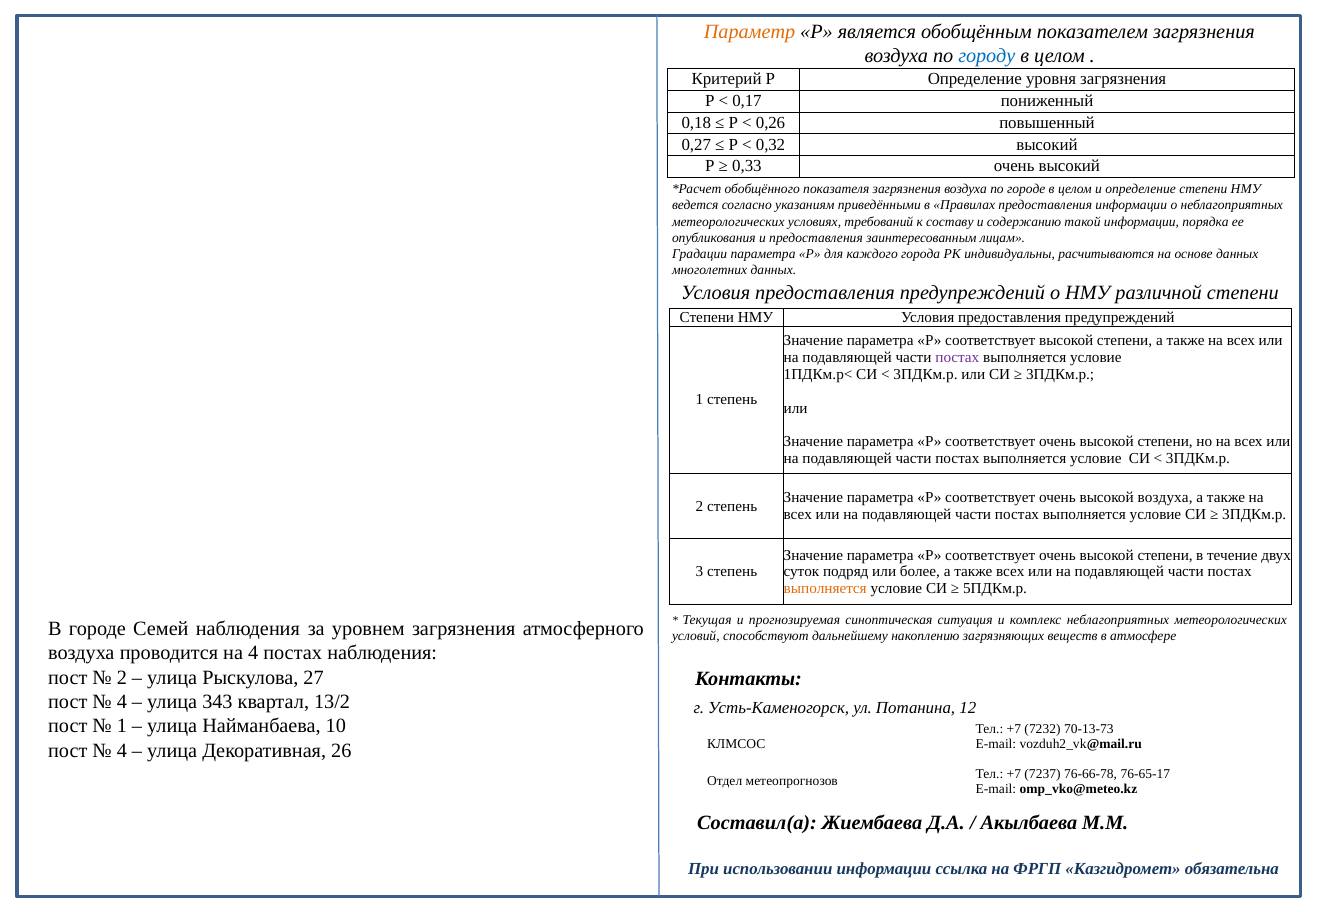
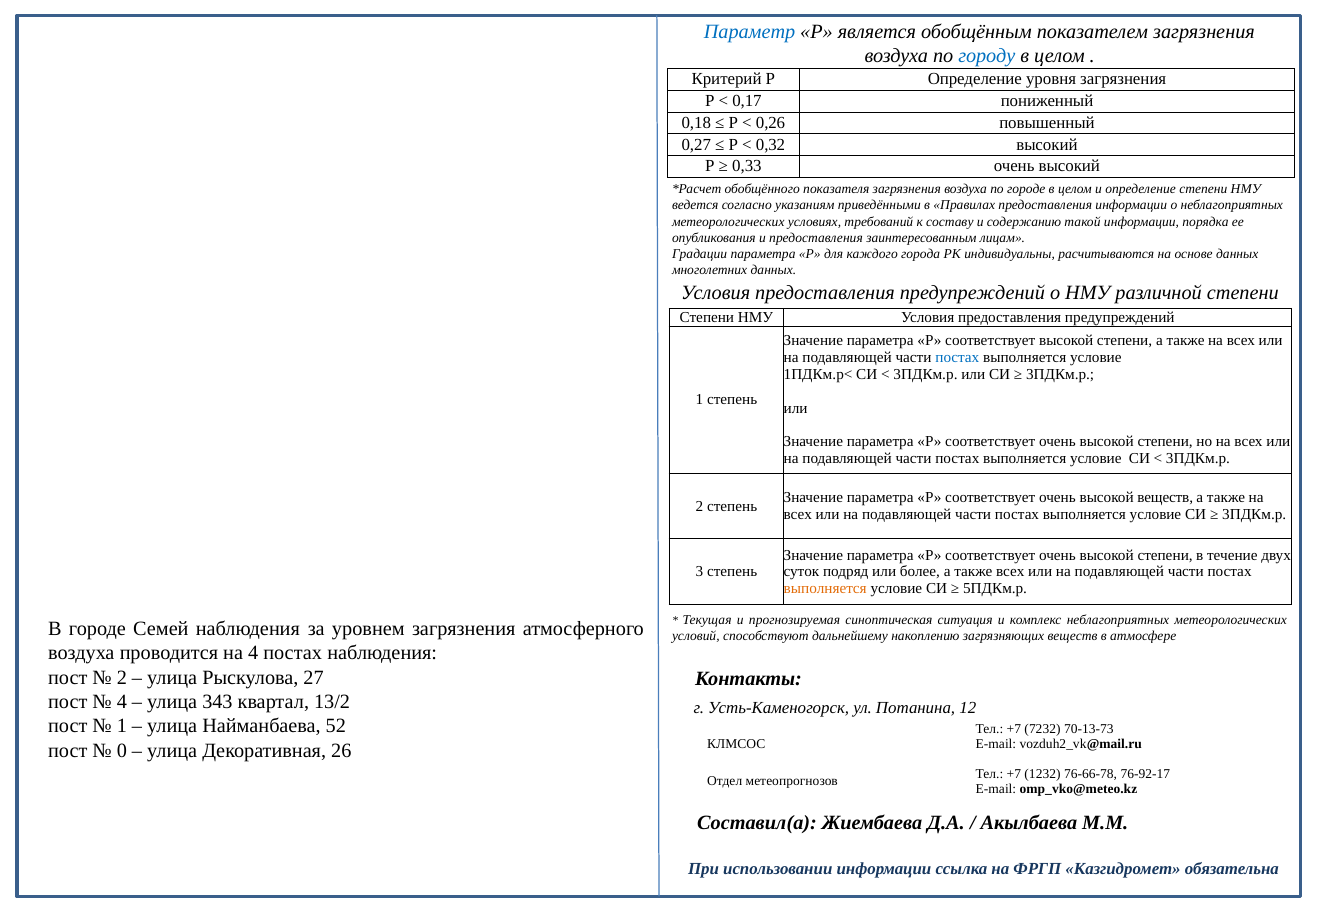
Параметр colour: orange -> blue
постах at (957, 358) colour: purple -> blue
высокой воздуха: воздуха -> веществ
10: 10 -> 52
4 at (122, 751): 4 -> 0
7237: 7237 -> 1232
76-65-17: 76-65-17 -> 76-92-17
